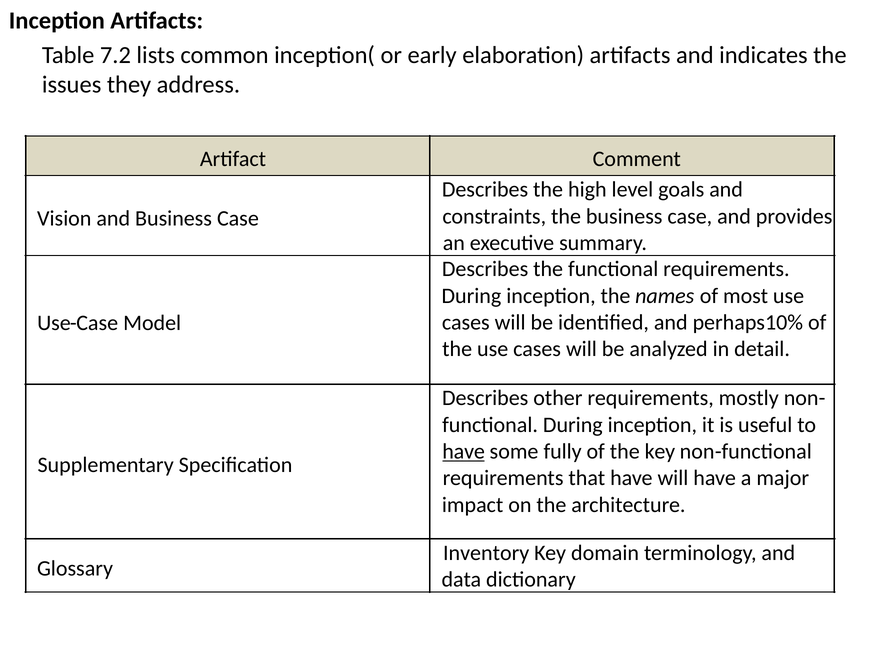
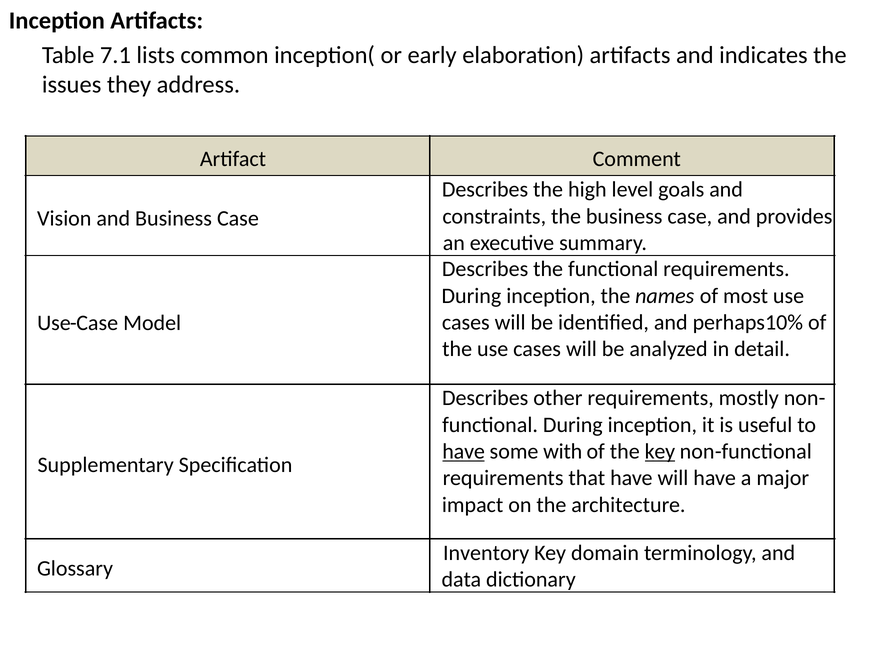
7.2: 7.2 -> 7.1
fully: fully -> with
key at (660, 451) underline: none -> present
